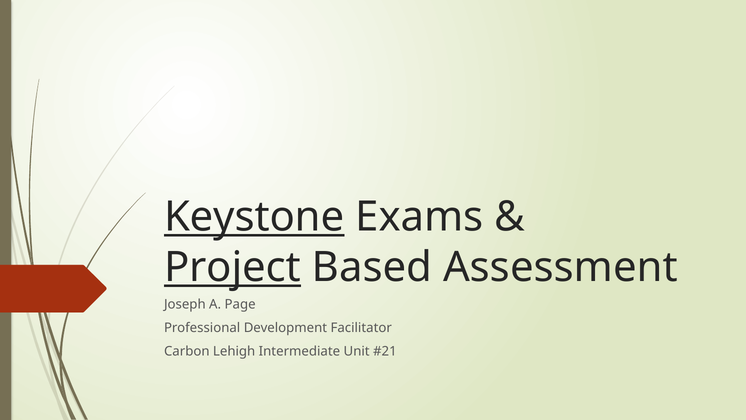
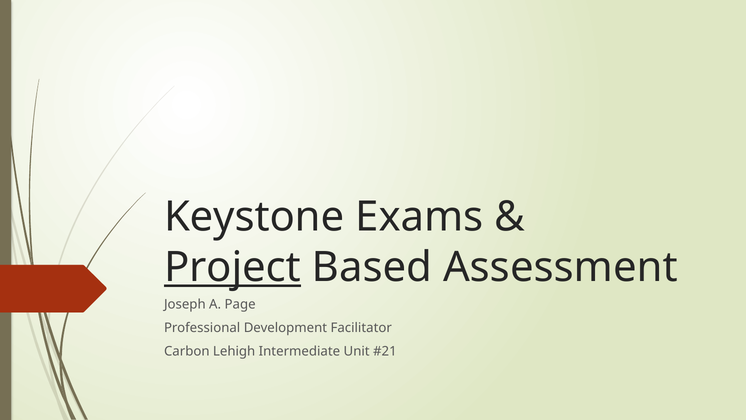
Keystone underline: present -> none
